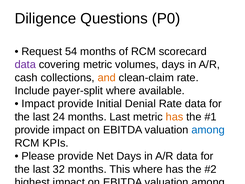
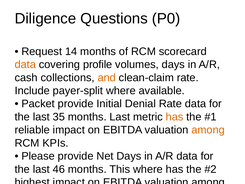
54: 54 -> 14
data at (25, 64) colour: purple -> orange
covering metric: metric -> profile
Impact at (38, 104): Impact -> Packet
24: 24 -> 35
provide at (32, 130): provide -> reliable
among at (208, 130) colour: blue -> orange
32: 32 -> 46
